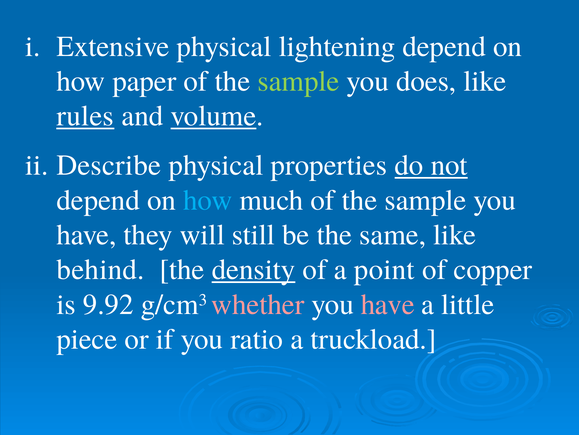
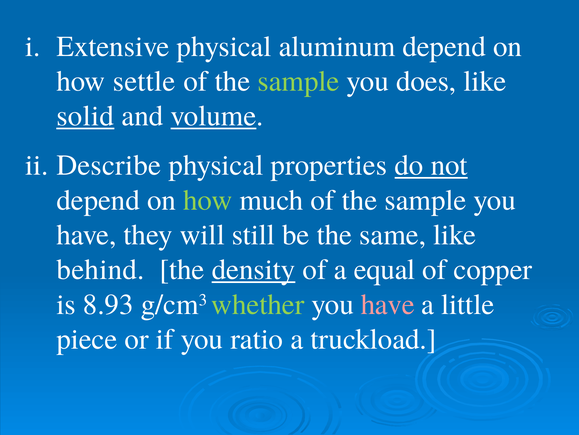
lightening: lightening -> aluminum
paper: paper -> settle
rules: rules -> solid
how at (208, 200) colour: light blue -> light green
point: point -> equal
9.92: 9.92 -> 8.93
whether colour: pink -> light green
